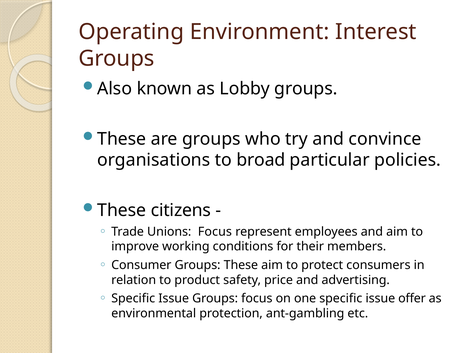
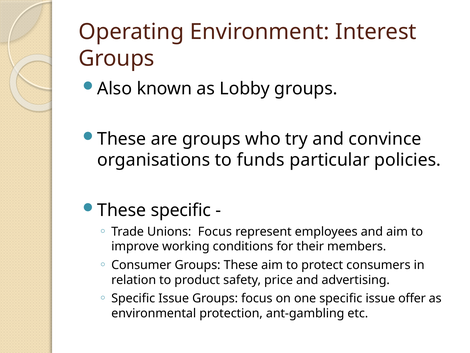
broad: broad -> funds
These citizens: citizens -> specific
